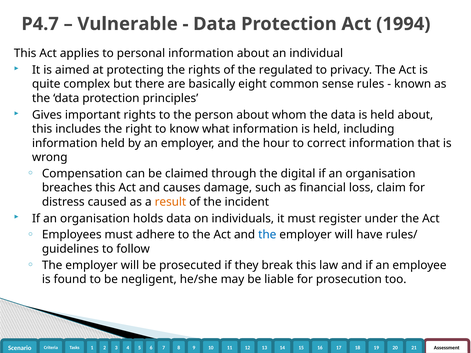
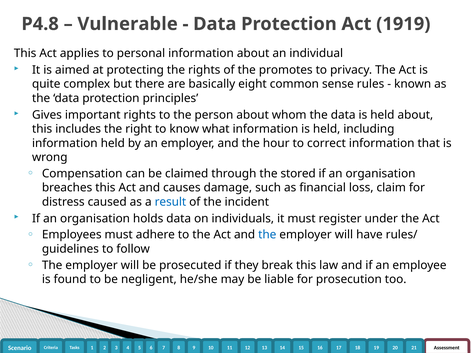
P4.7: P4.7 -> P4.8
1994: 1994 -> 1919
regulated: regulated -> promotes
digital: digital -> stored
result colour: orange -> blue
